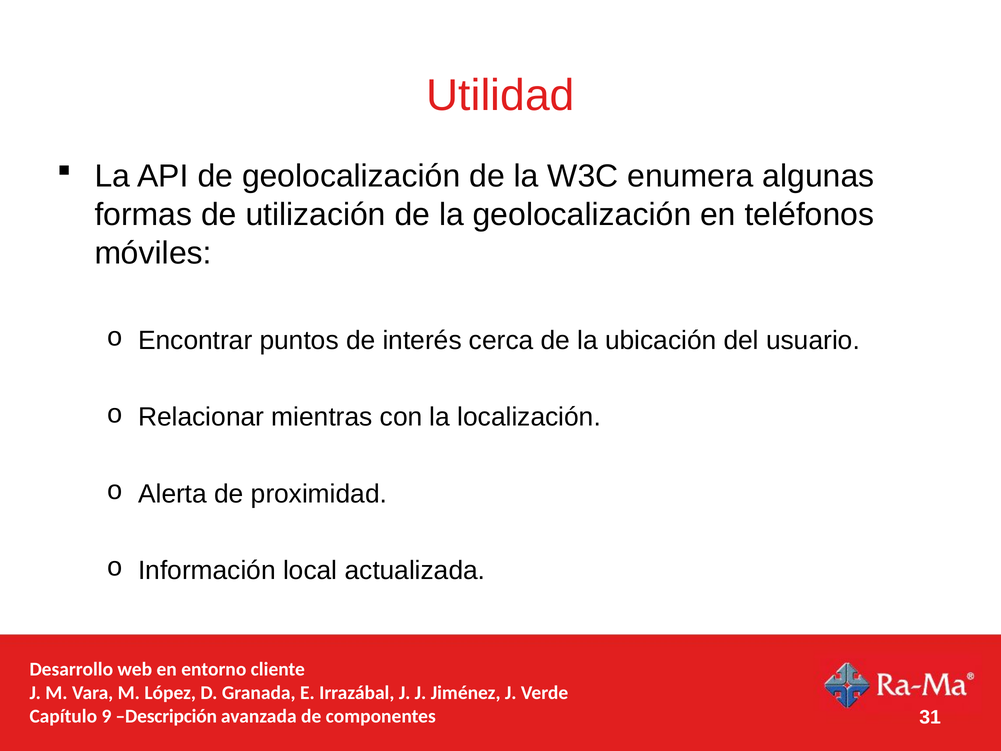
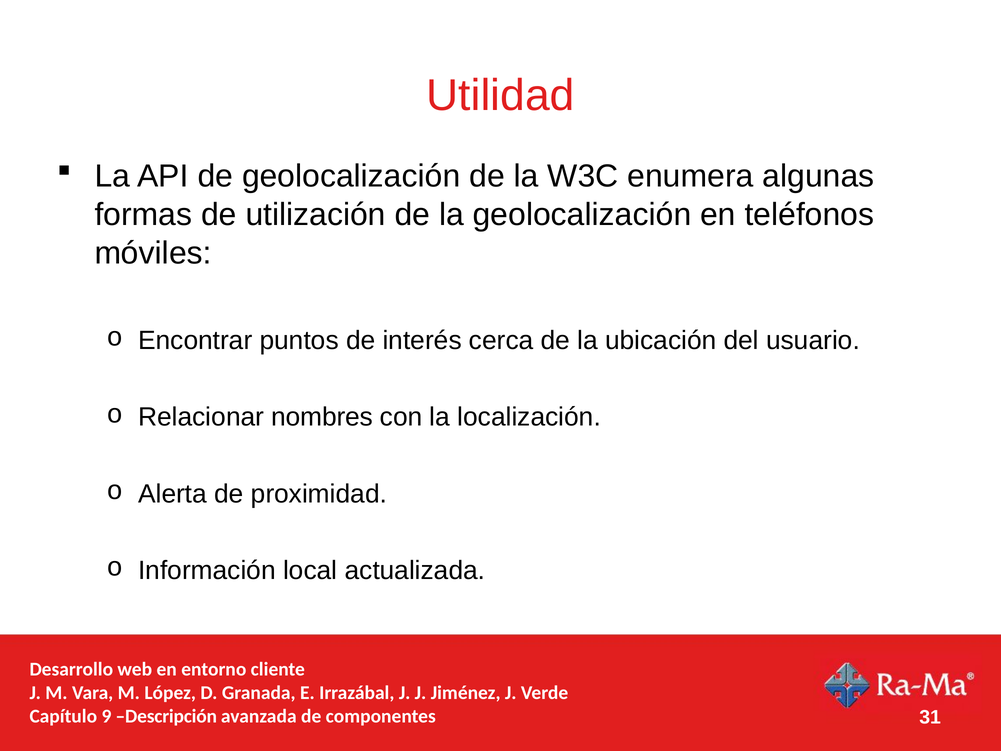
mientras: mientras -> nombres
